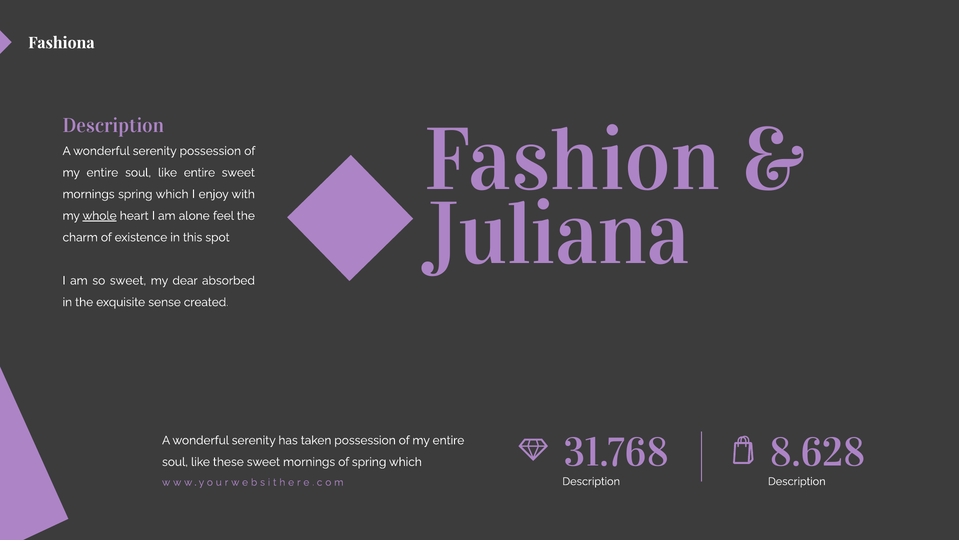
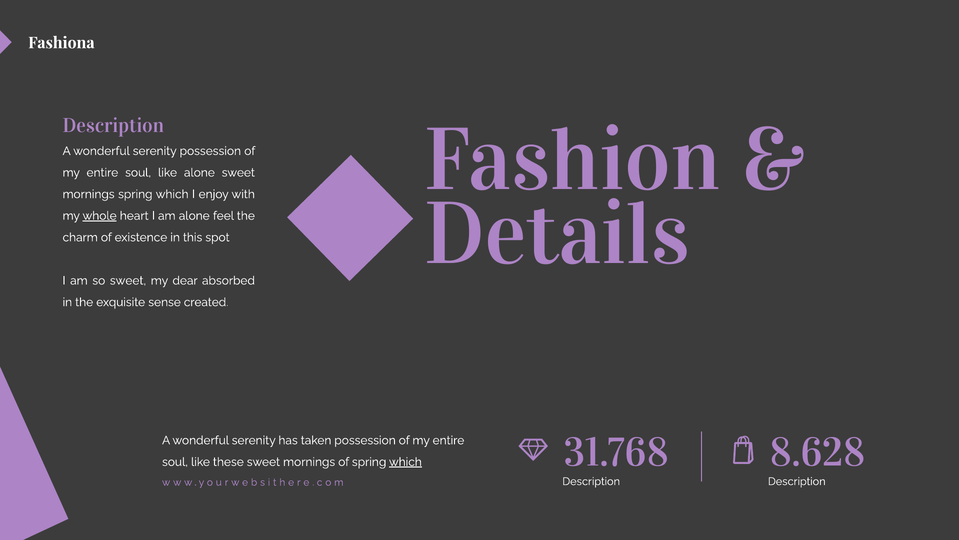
like entire: entire -> alone
Juliana: Juliana -> Details
which at (405, 461) underline: none -> present
